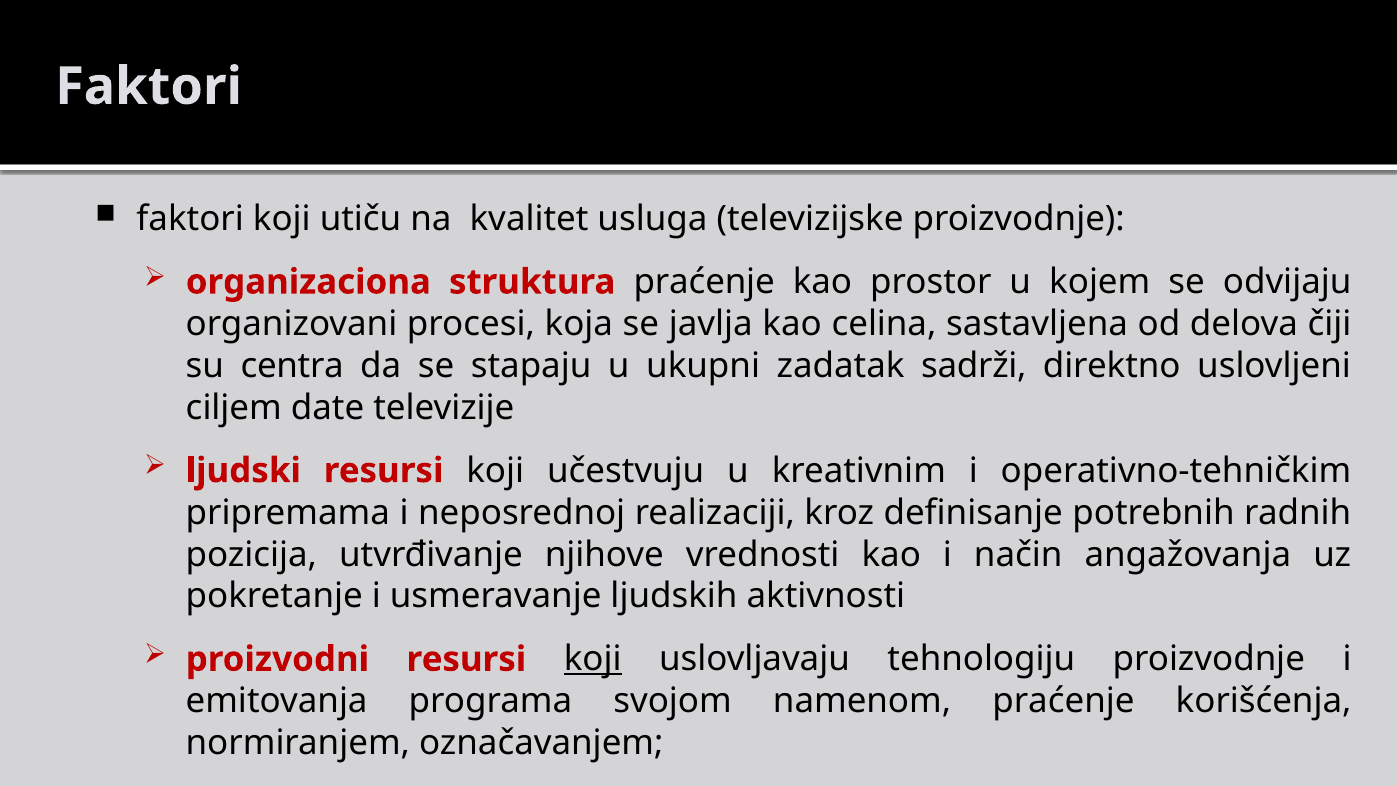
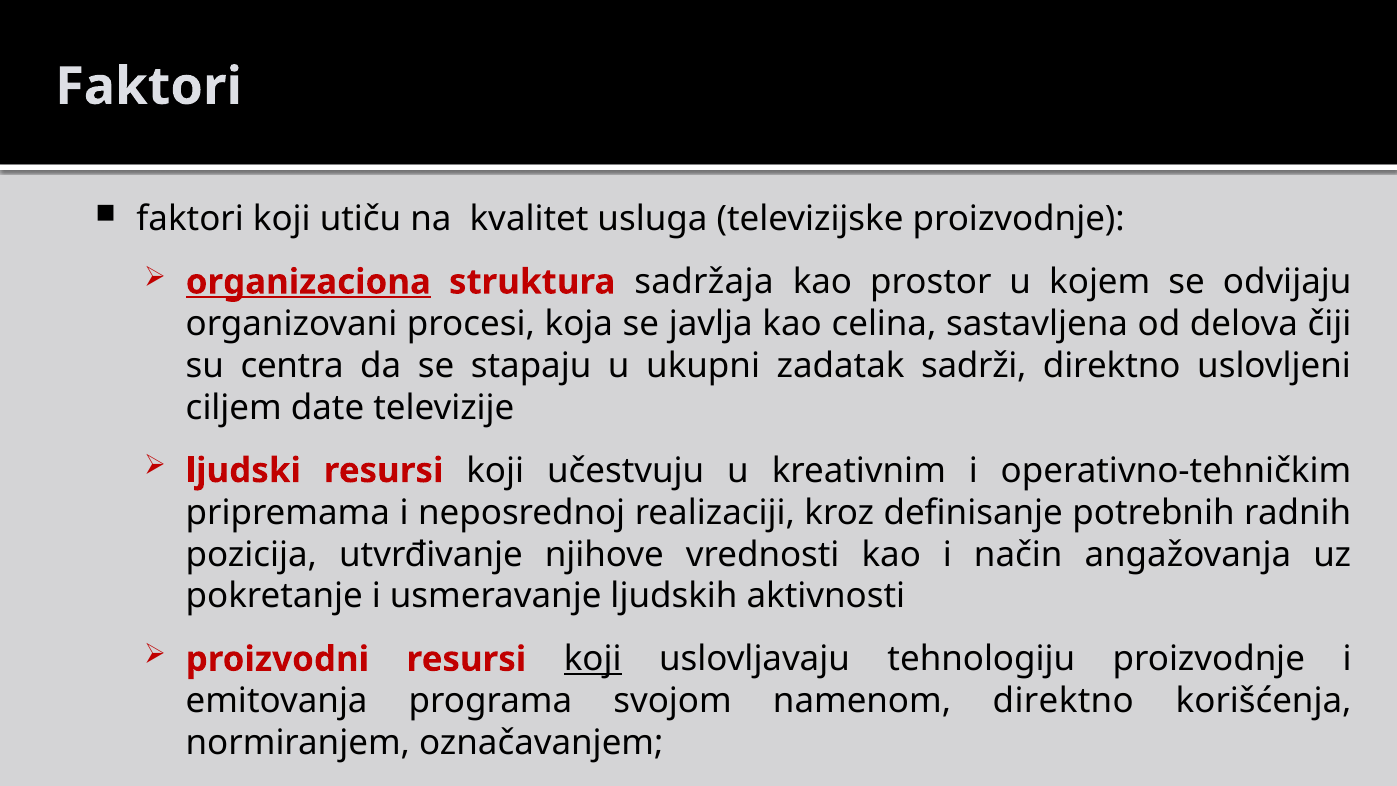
organizaciona underline: none -> present
struktura praćenje: praćenje -> sadržaja
namenom praćenje: praćenje -> direktno
